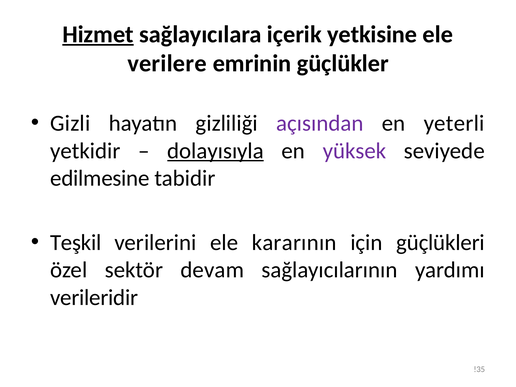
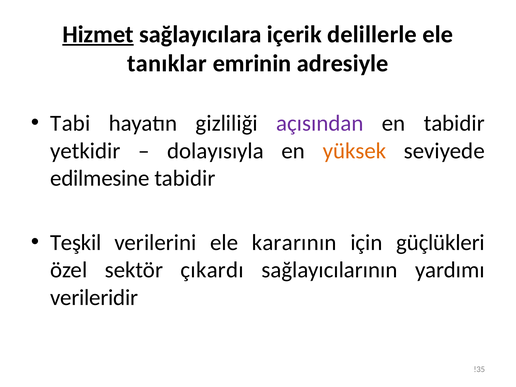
yetkisine: yetkisine -> delillerle
verilere: verilere -> tanıklar
güçlükler: güçlükler -> adresiyle
Gizli: Gizli -> Tabi
en yeterli: yeterli -> tabidir
dolayısıyla underline: present -> none
yüksek colour: purple -> orange
devam: devam -> çıkardı
